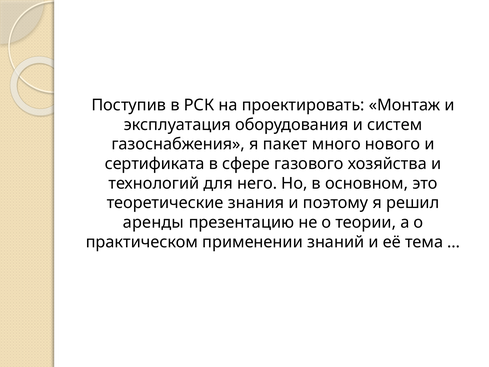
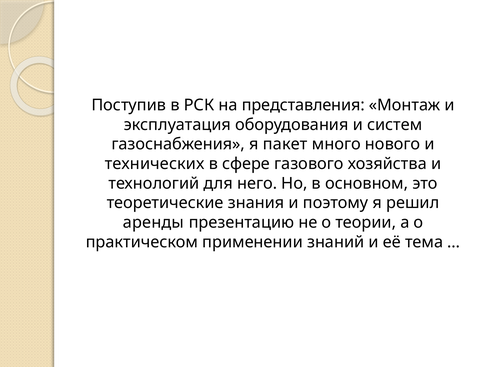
проектировать: проектировать -> представления
сертификата: сертификата -> технических
